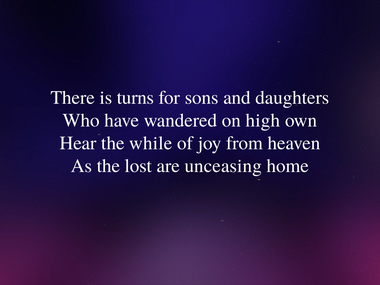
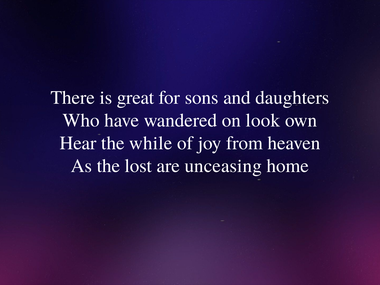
turns: turns -> great
high: high -> look
